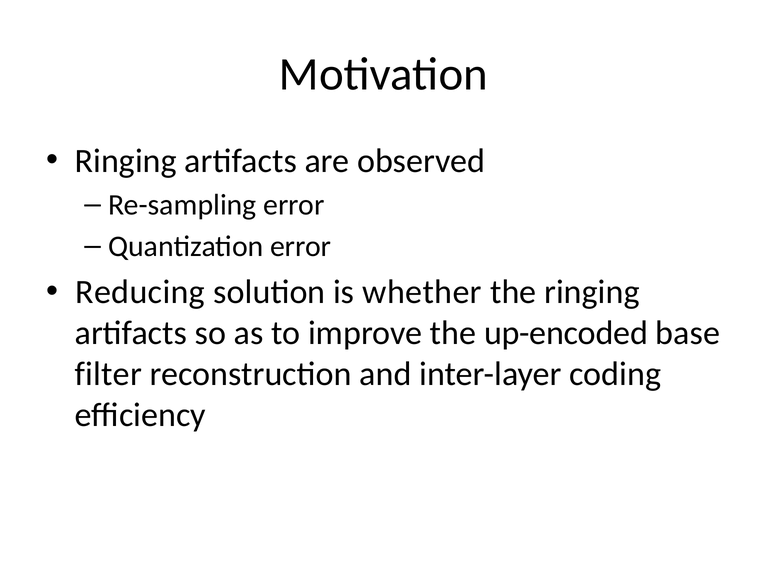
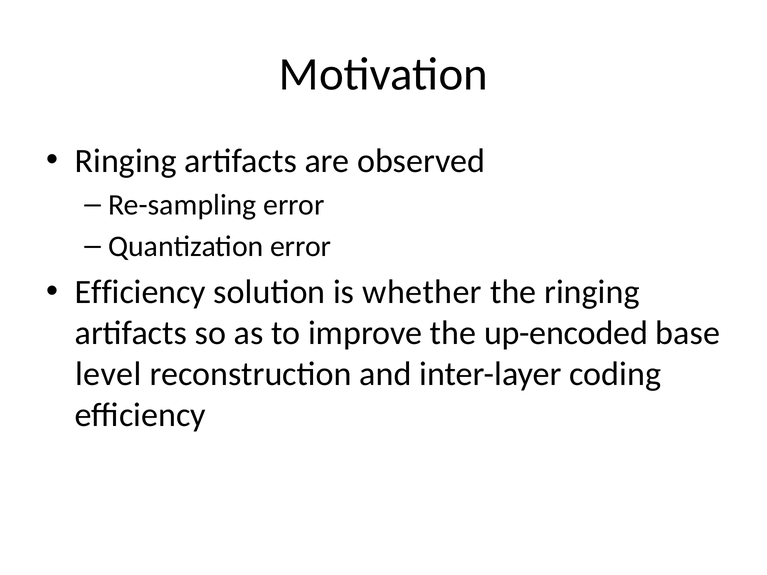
Reducing at (140, 292): Reducing -> Efficiency
filter: filter -> level
